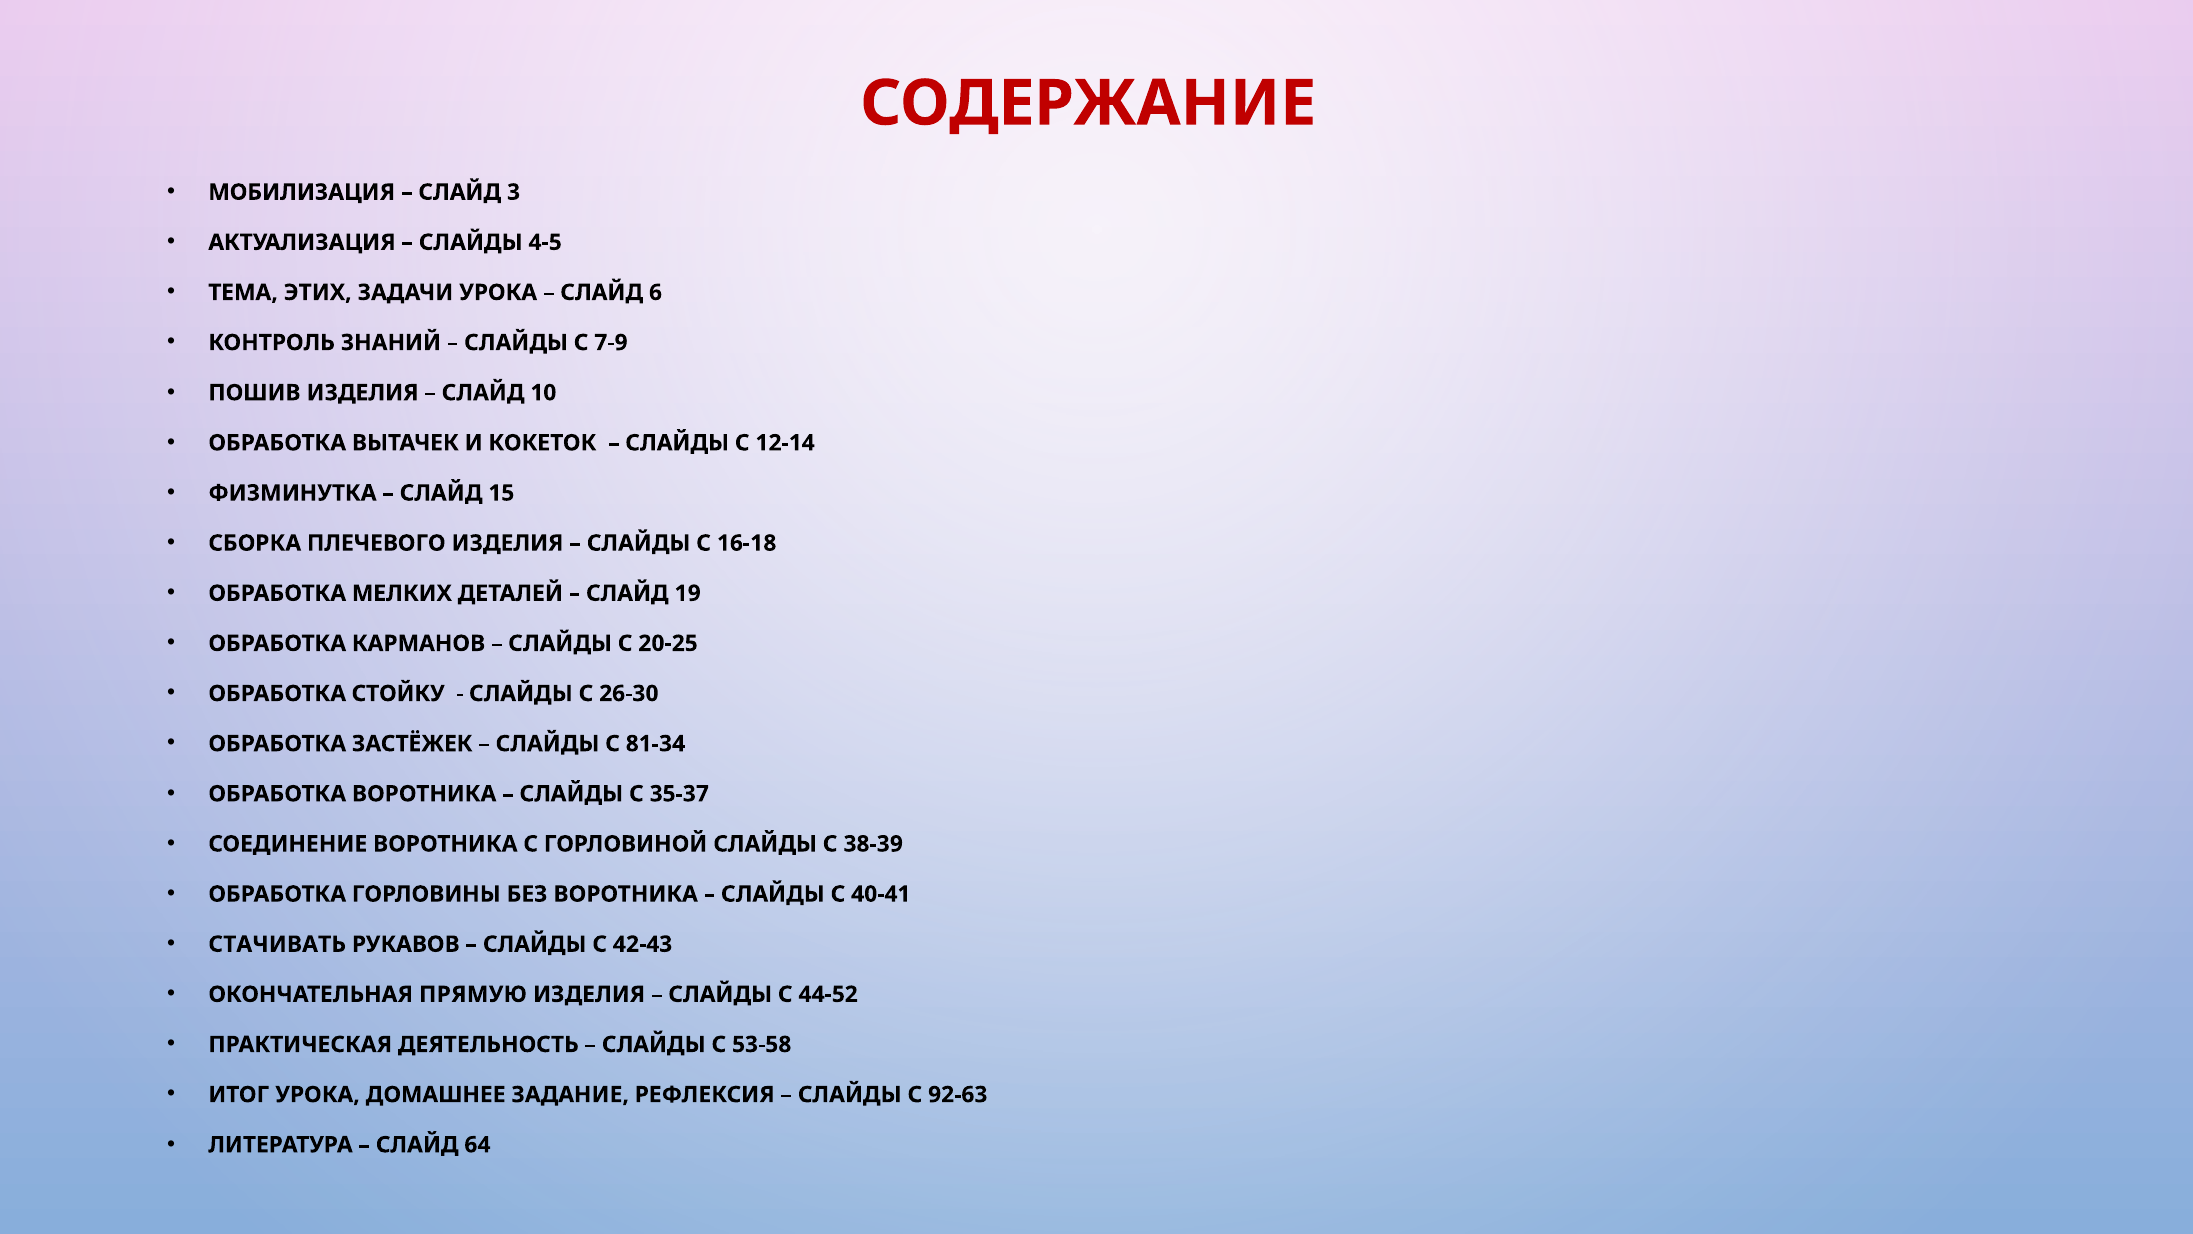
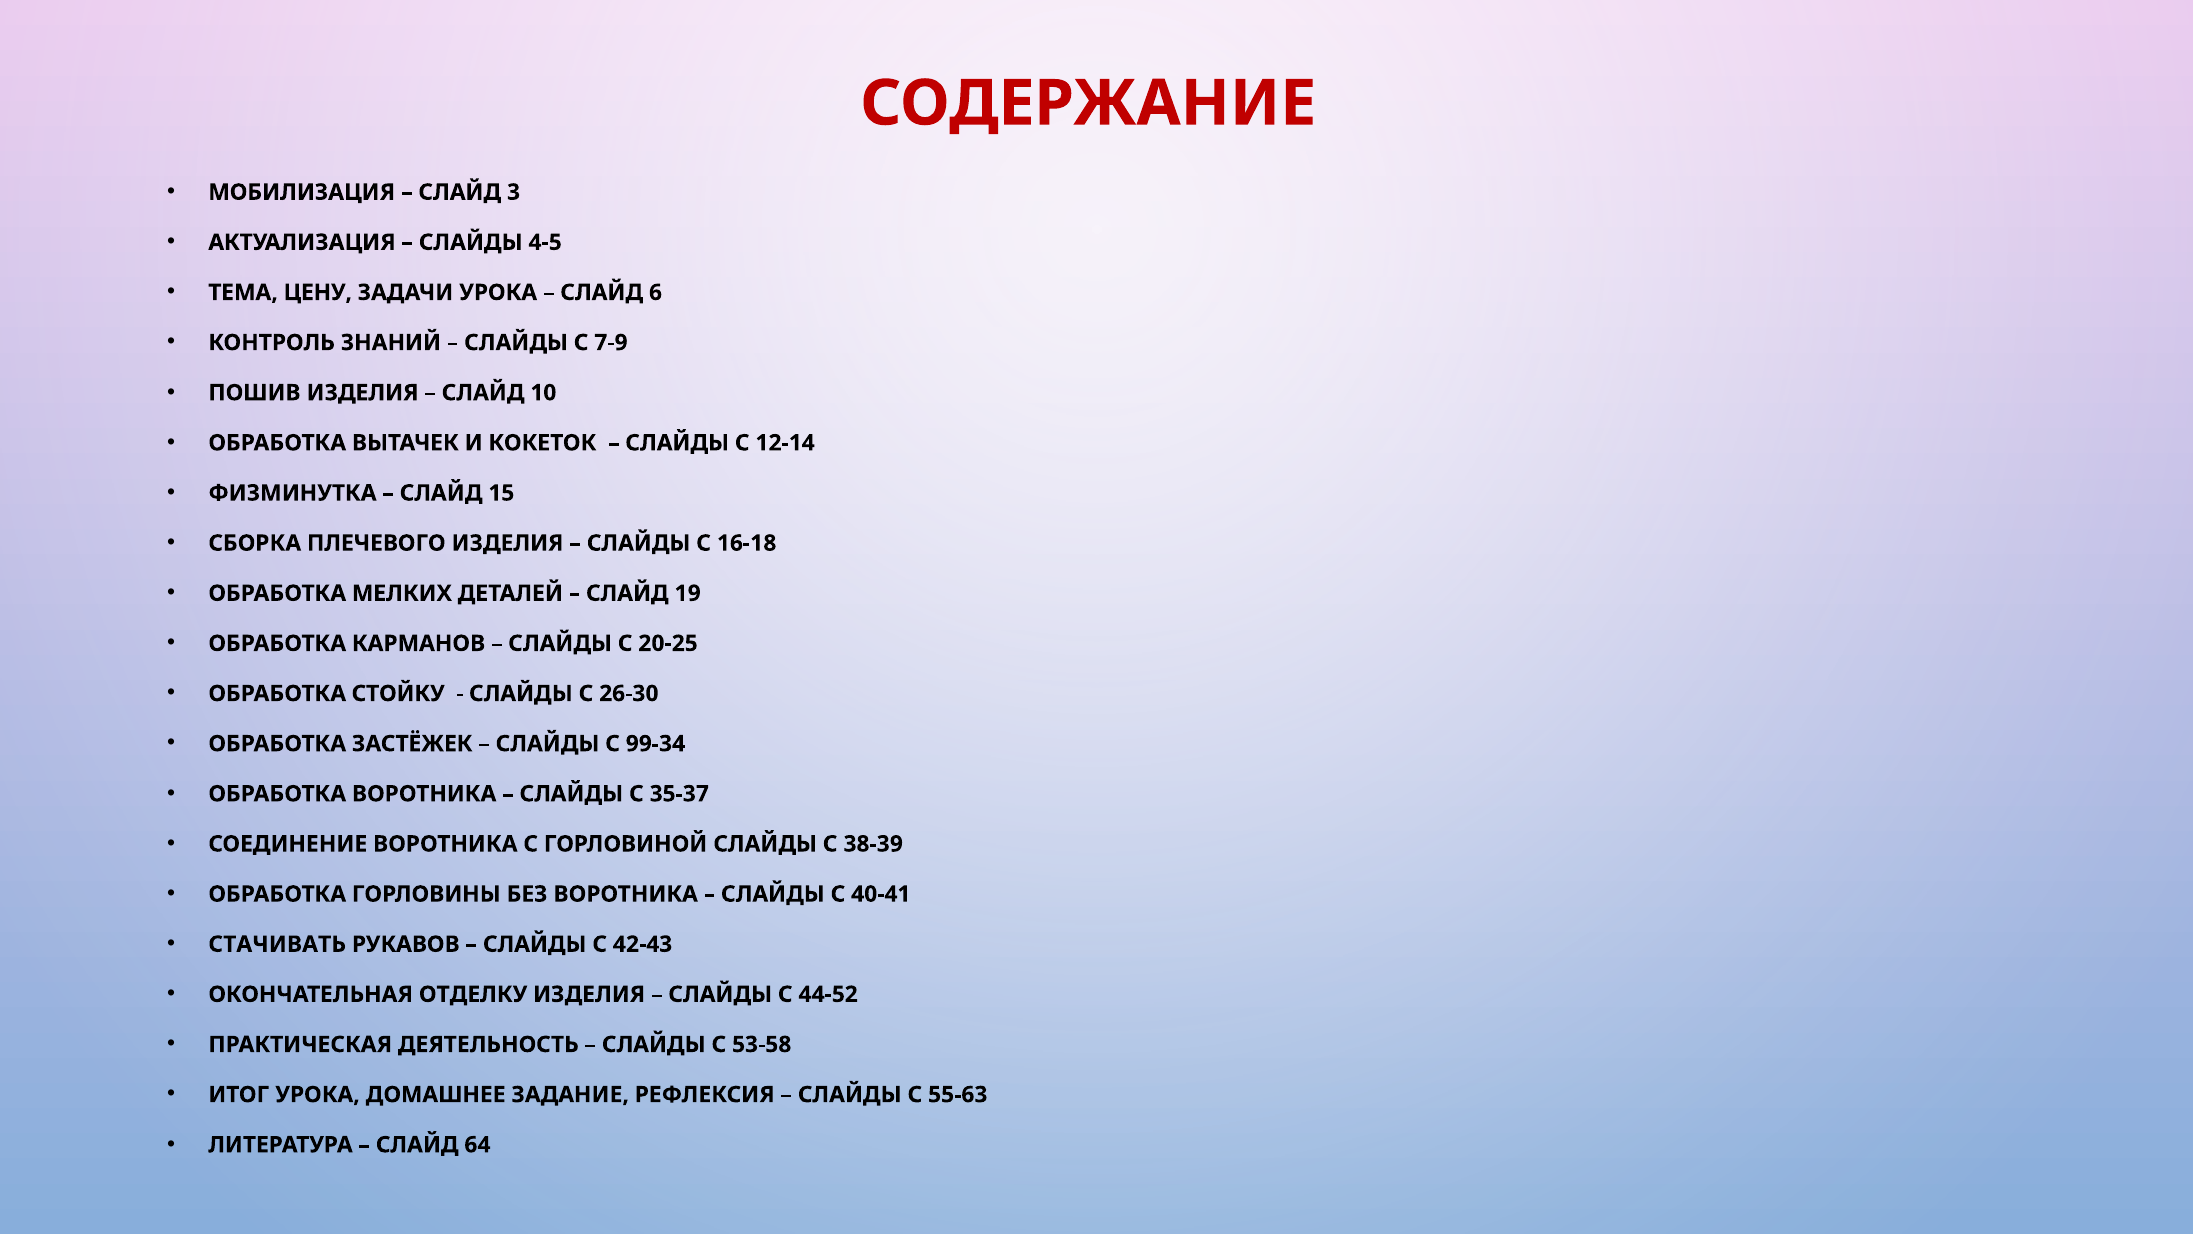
ЭТИХ: ЭТИХ -> ЦЕНУ
81-34: 81-34 -> 99-34
ПРЯМУЮ: ПРЯМУЮ -> ОТДЕЛКУ
92-63: 92-63 -> 55-63
